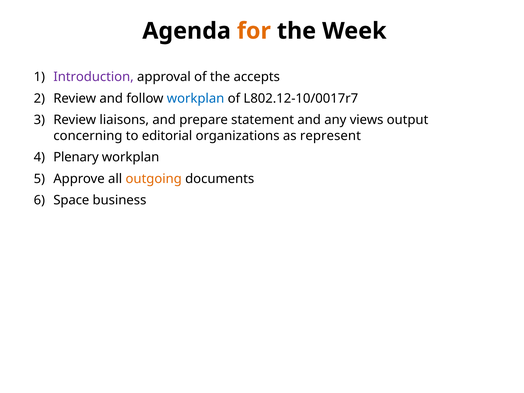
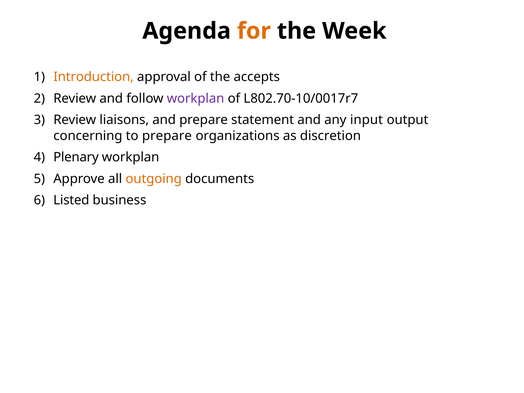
Introduction colour: purple -> orange
workplan at (196, 98) colour: blue -> purple
L802.12-10/0017r7: L802.12-10/0017r7 -> L802.70-10/0017r7
views: views -> input
to editorial: editorial -> prepare
represent: represent -> discretion
Space: Space -> Listed
